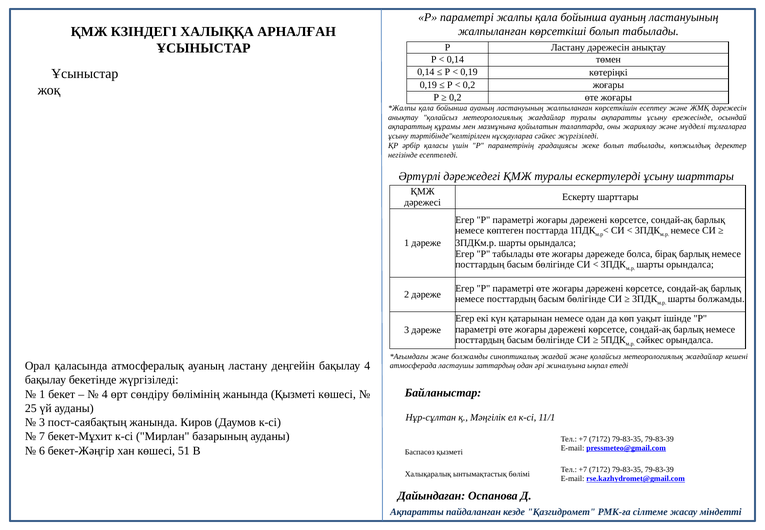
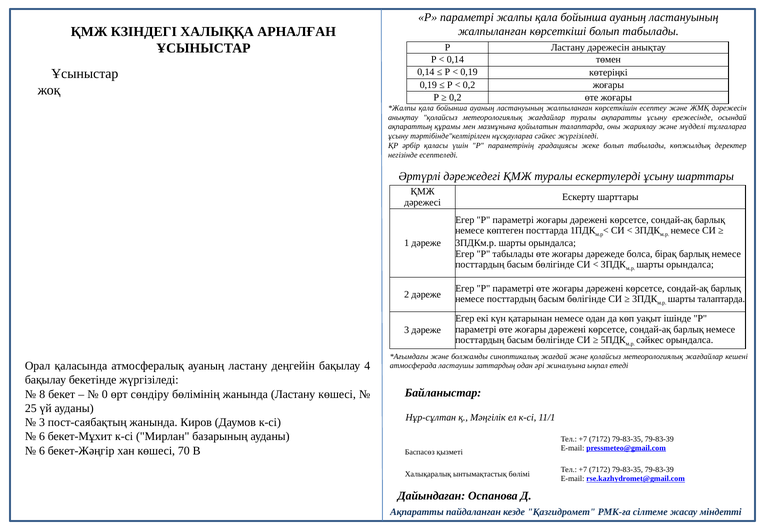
шарты болжамды: болжамды -> талаптарда
1 at (42, 394): 1 -> 8
4 at (105, 394): 4 -> 0
жанында Қызметі: Қызметі -> Ластану
7 at (42, 436): 7 -> 6
51: 51 -> 70
